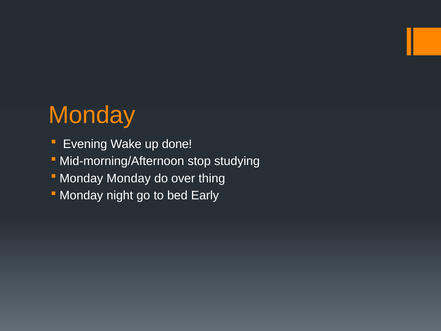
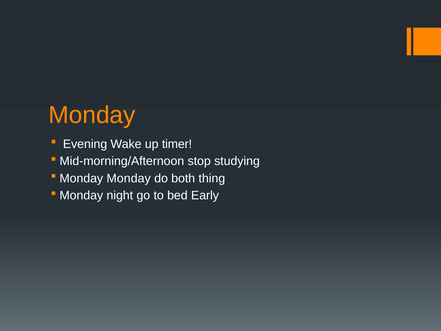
done: done -> timer
over: over -> both
